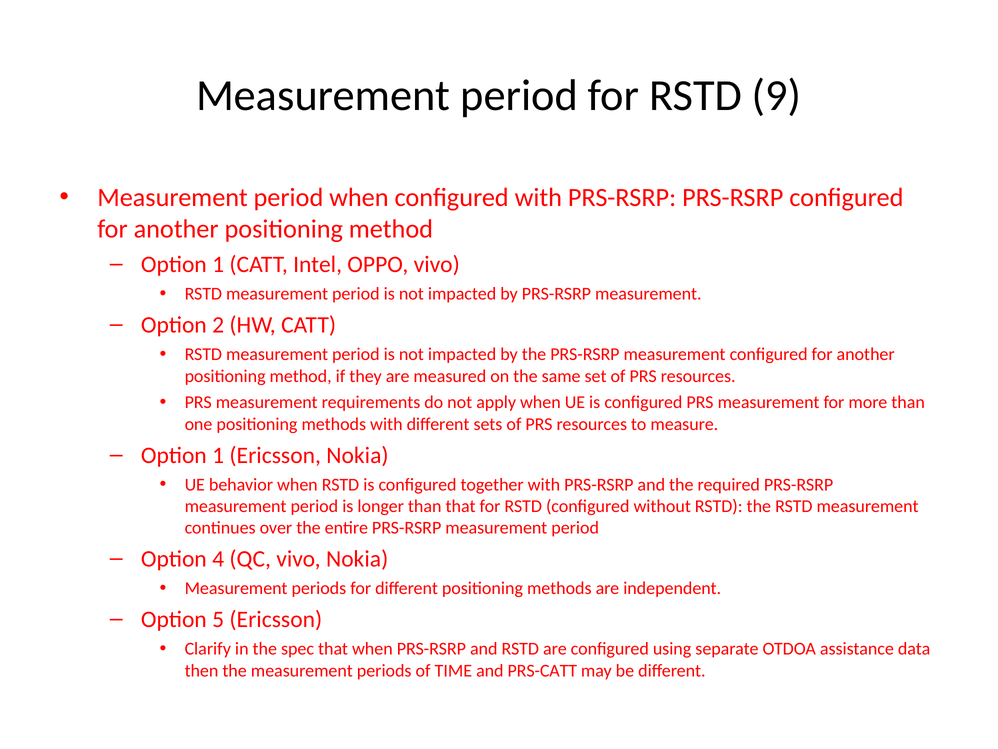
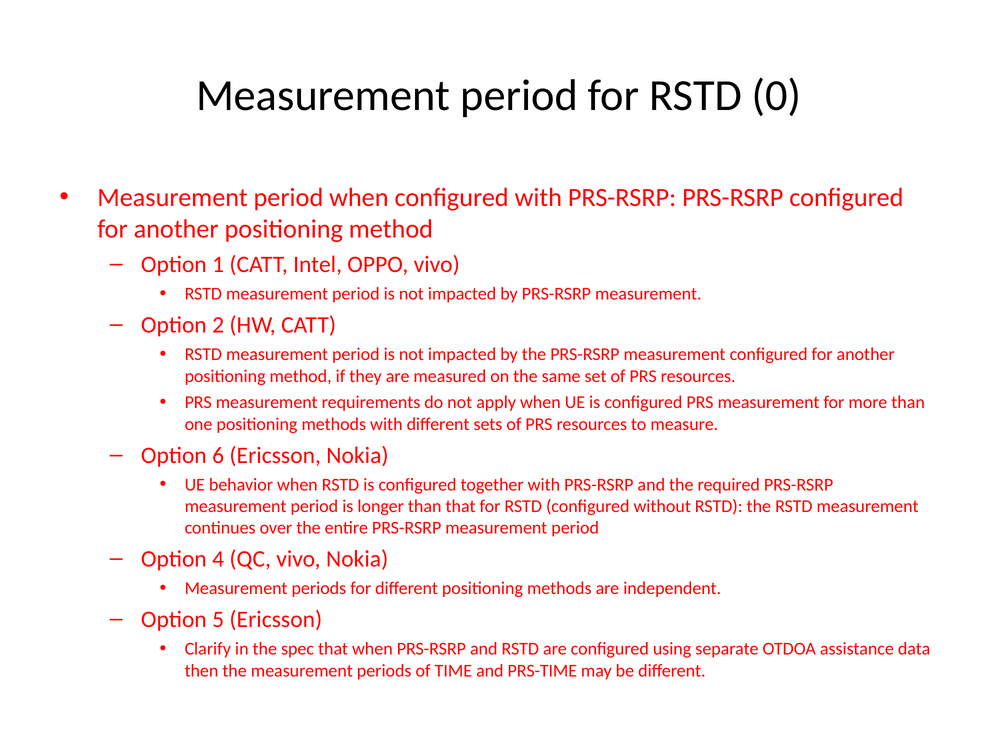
9: 9 -> 0
1 at (218, 455): 1 -> 6
PRS-CATT: PRS-CATT -> PRS-TIME
